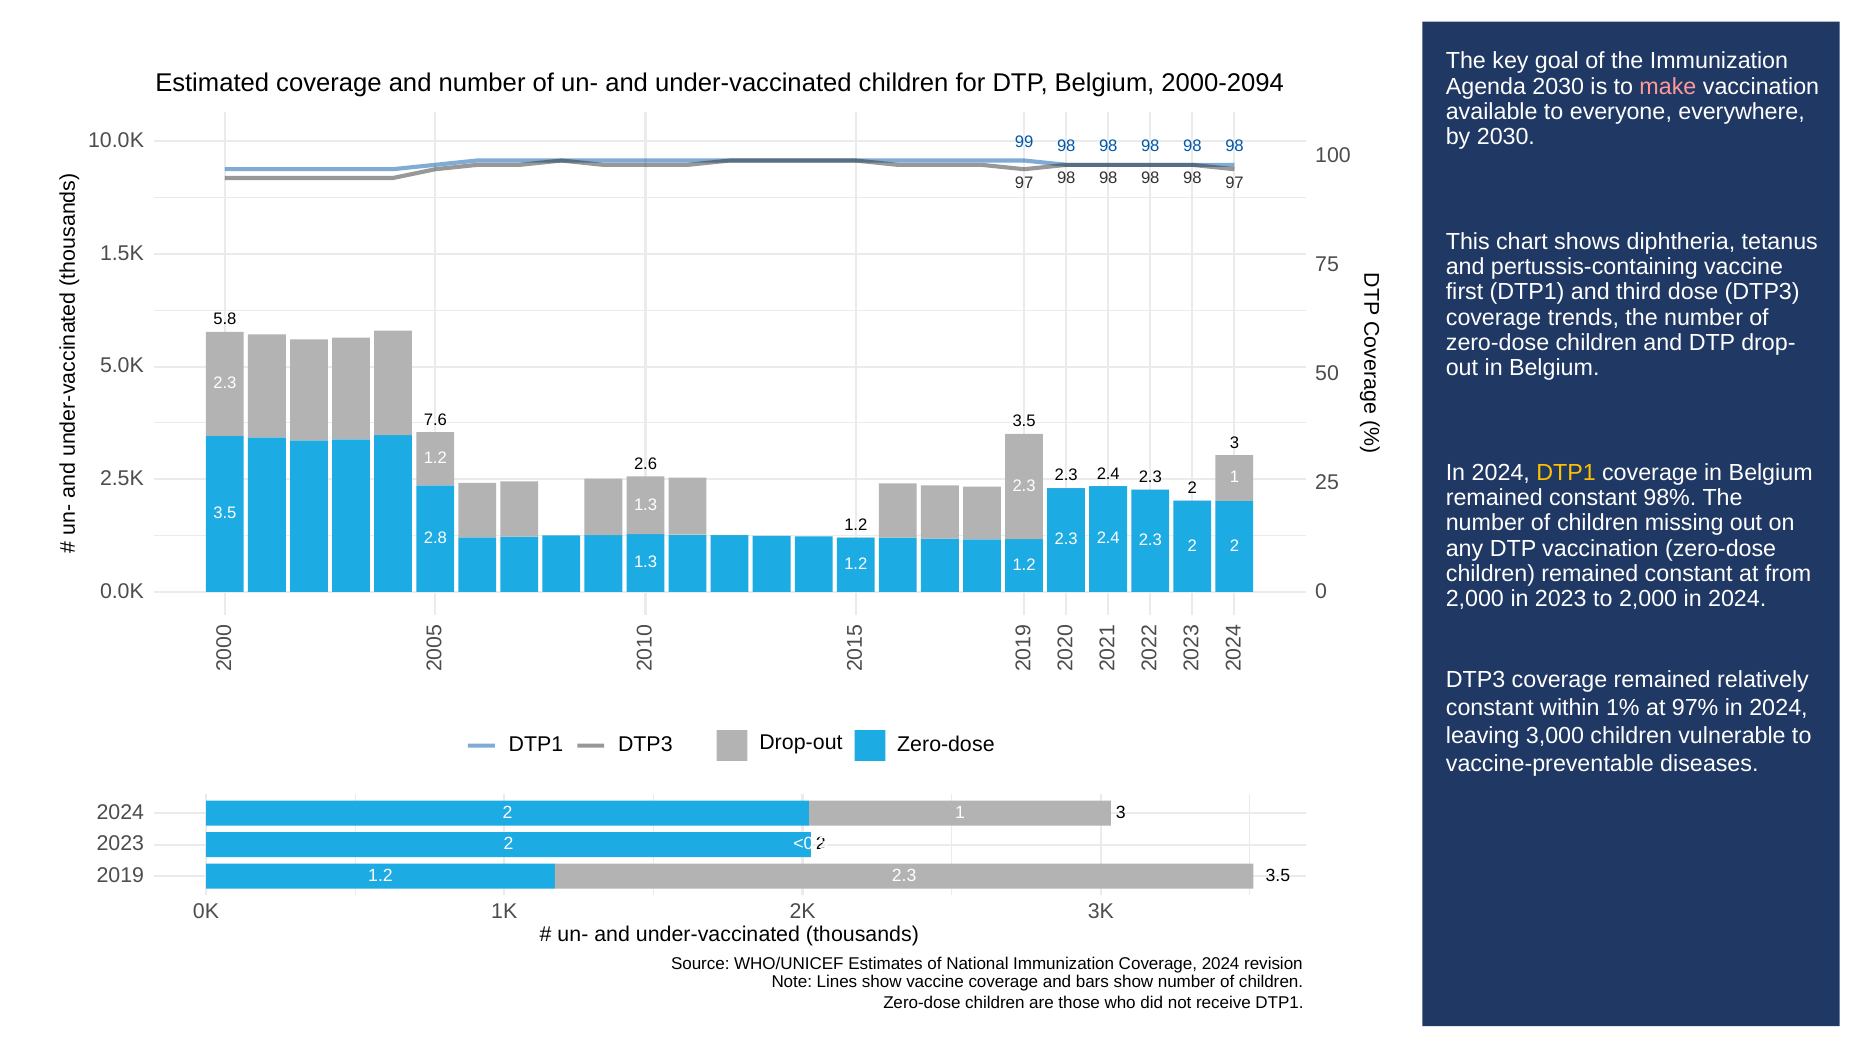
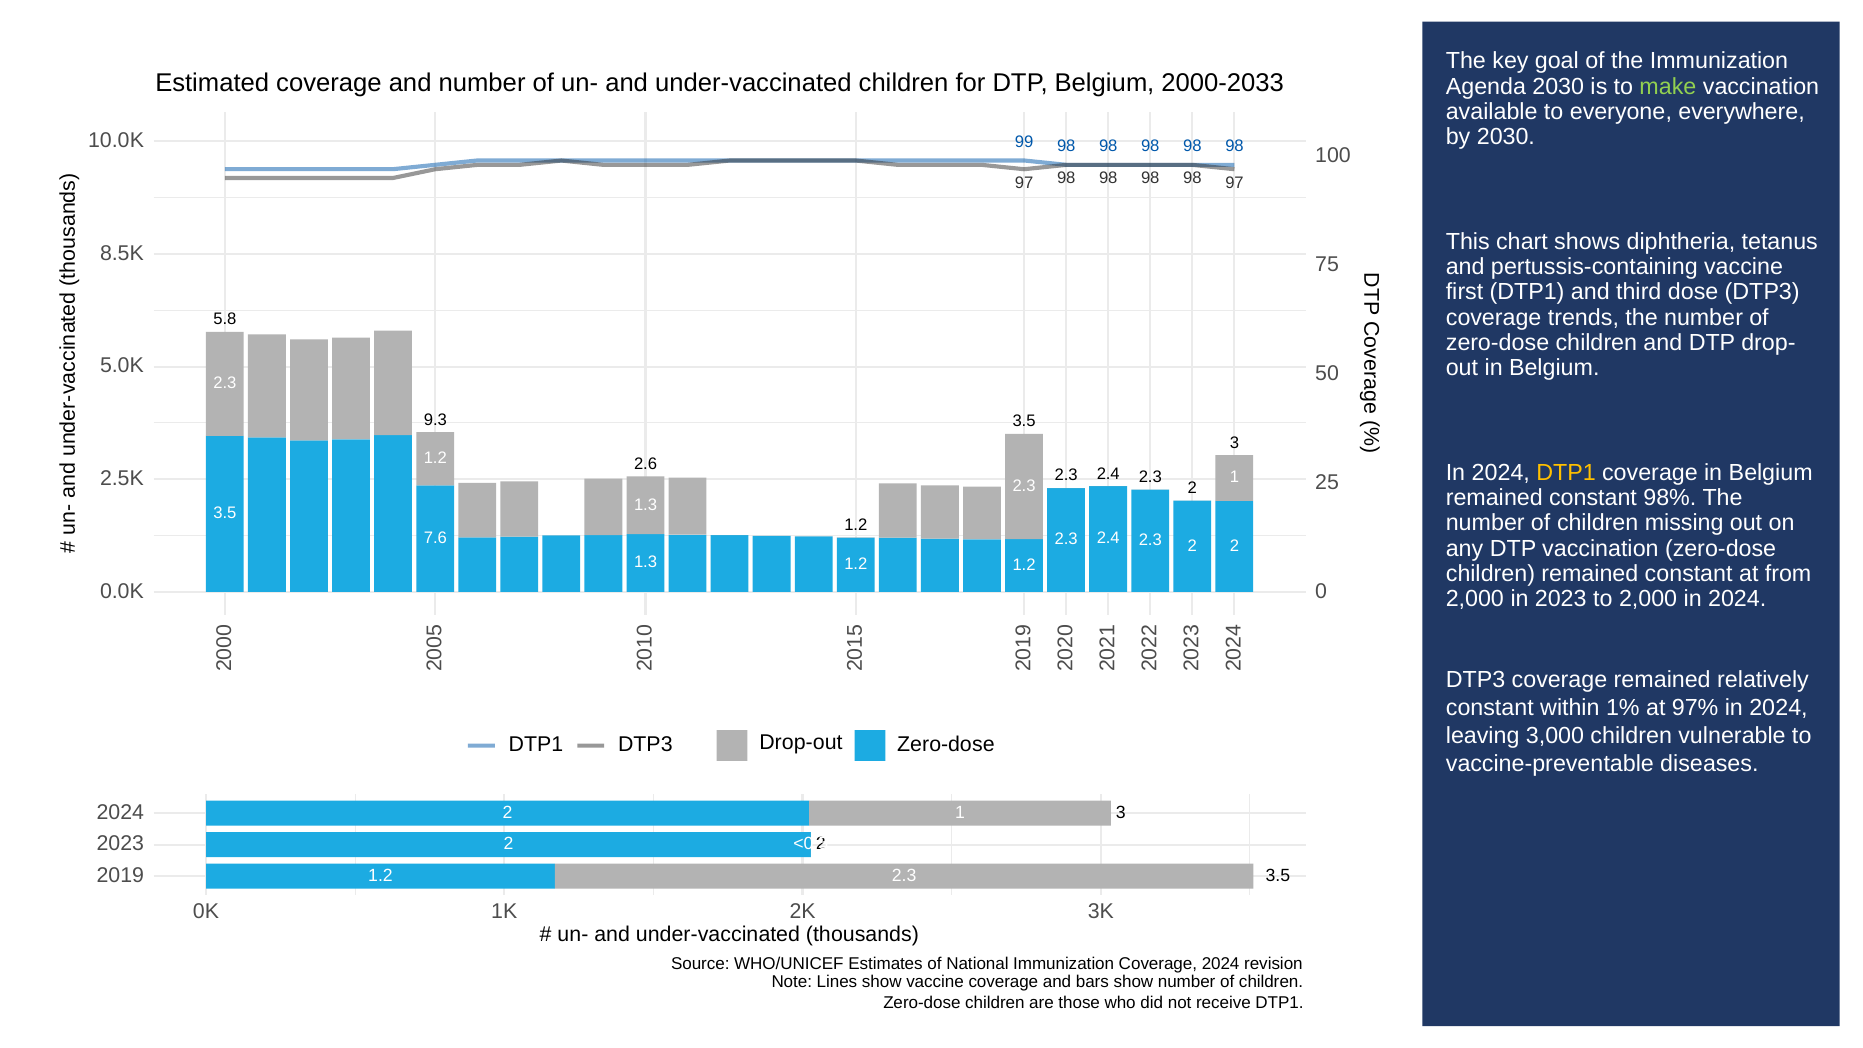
2000-2094: 2000-2094 -> 2000-2033
make colour: pink -> light green
1.5K: 1.5K -> 8.5K
7.6: 7.6 -> 9.3
2.8: 2.8 -> 7.6
